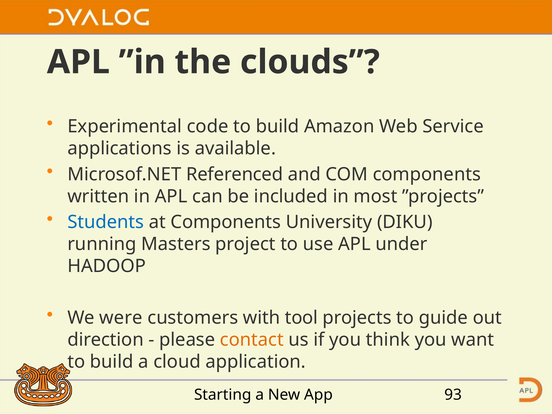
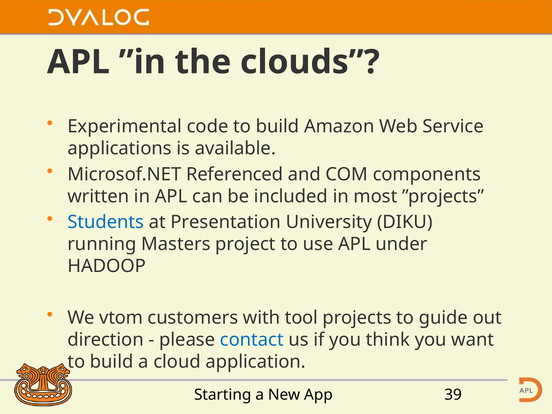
at Components: Components -> Presentation
were: were -> vtom
contact colour: orange -> blue
93: 93 -> 39
